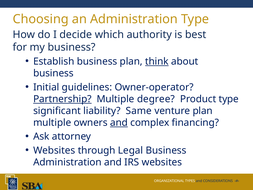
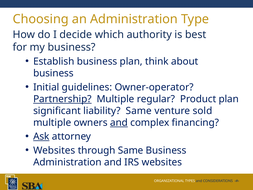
think underline: present -> none
degree: degree -> regular
Product type: type -> plan
venture plan: plan -> sold
Ask underline: none -> present
through Legal: Legal -> Same
